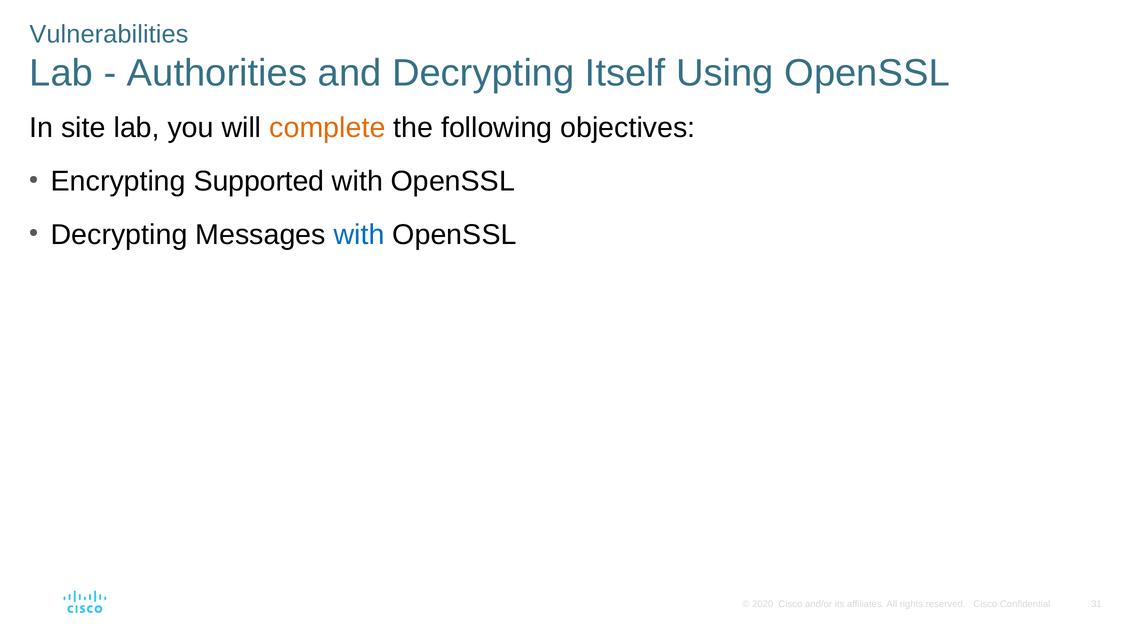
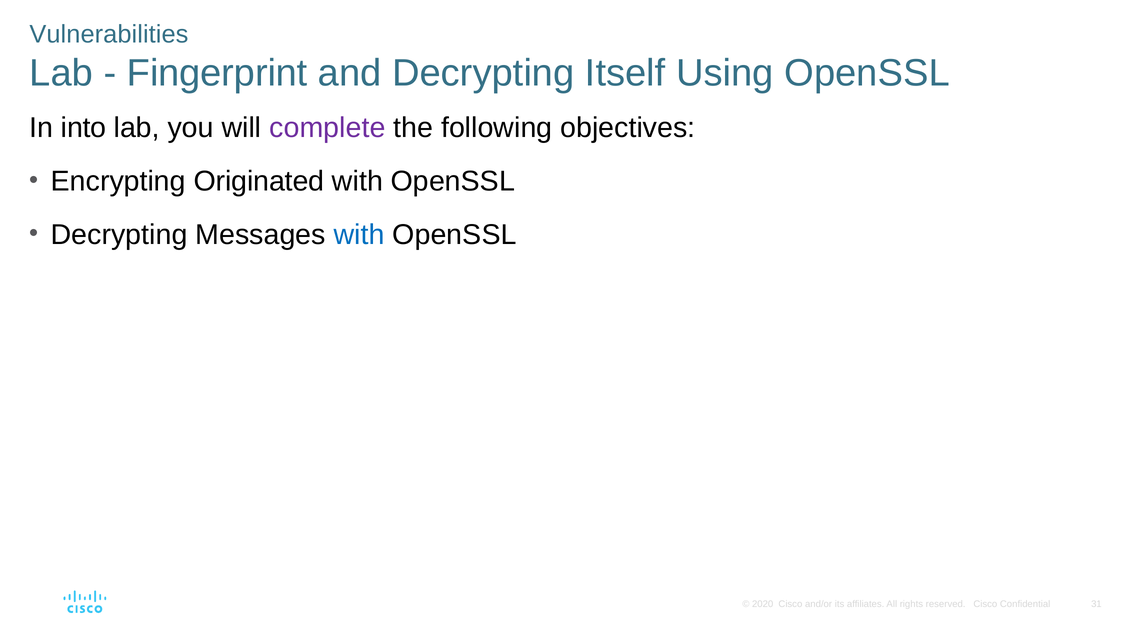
Authorities: Authorities -> Fingerprint
site: site -> into
complete colour: orange -> purple
Supported: Supported -> Originated
